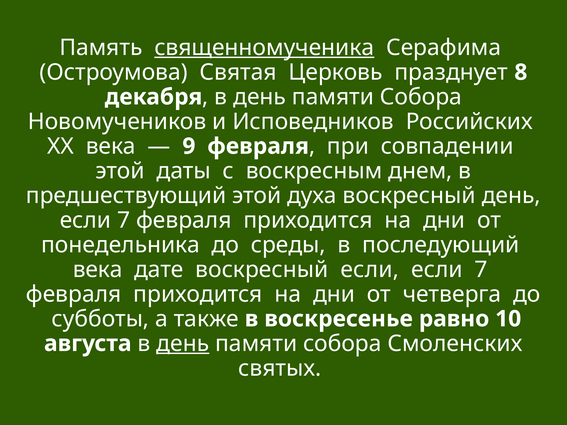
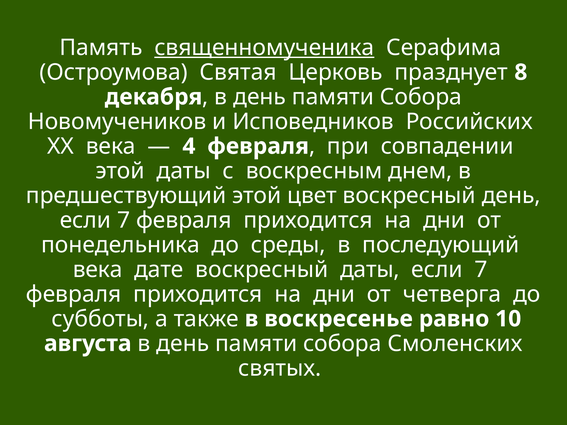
9: 9 -> 4
духа: духа -> цвет
воскресный если: если -> даты
день at (183, 344) underline: present -> none
